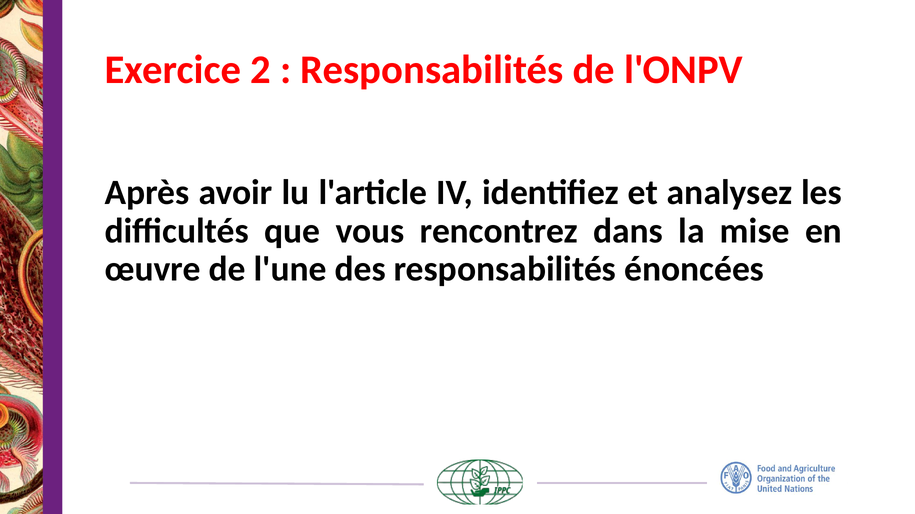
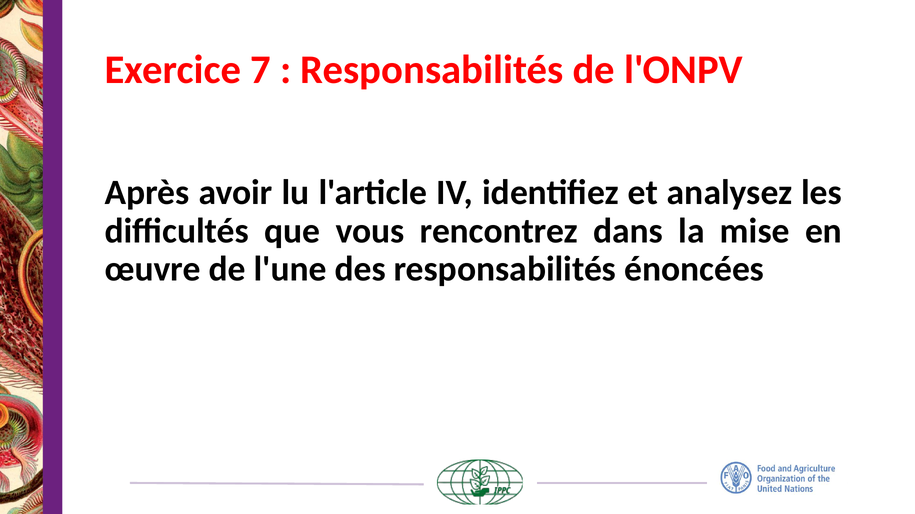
2: 2 -> 7
